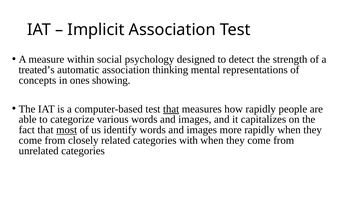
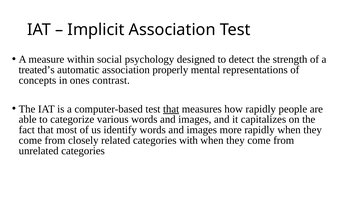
thinking: thinking -> properly
showing: showing -> contrast
most underline: present -> none
